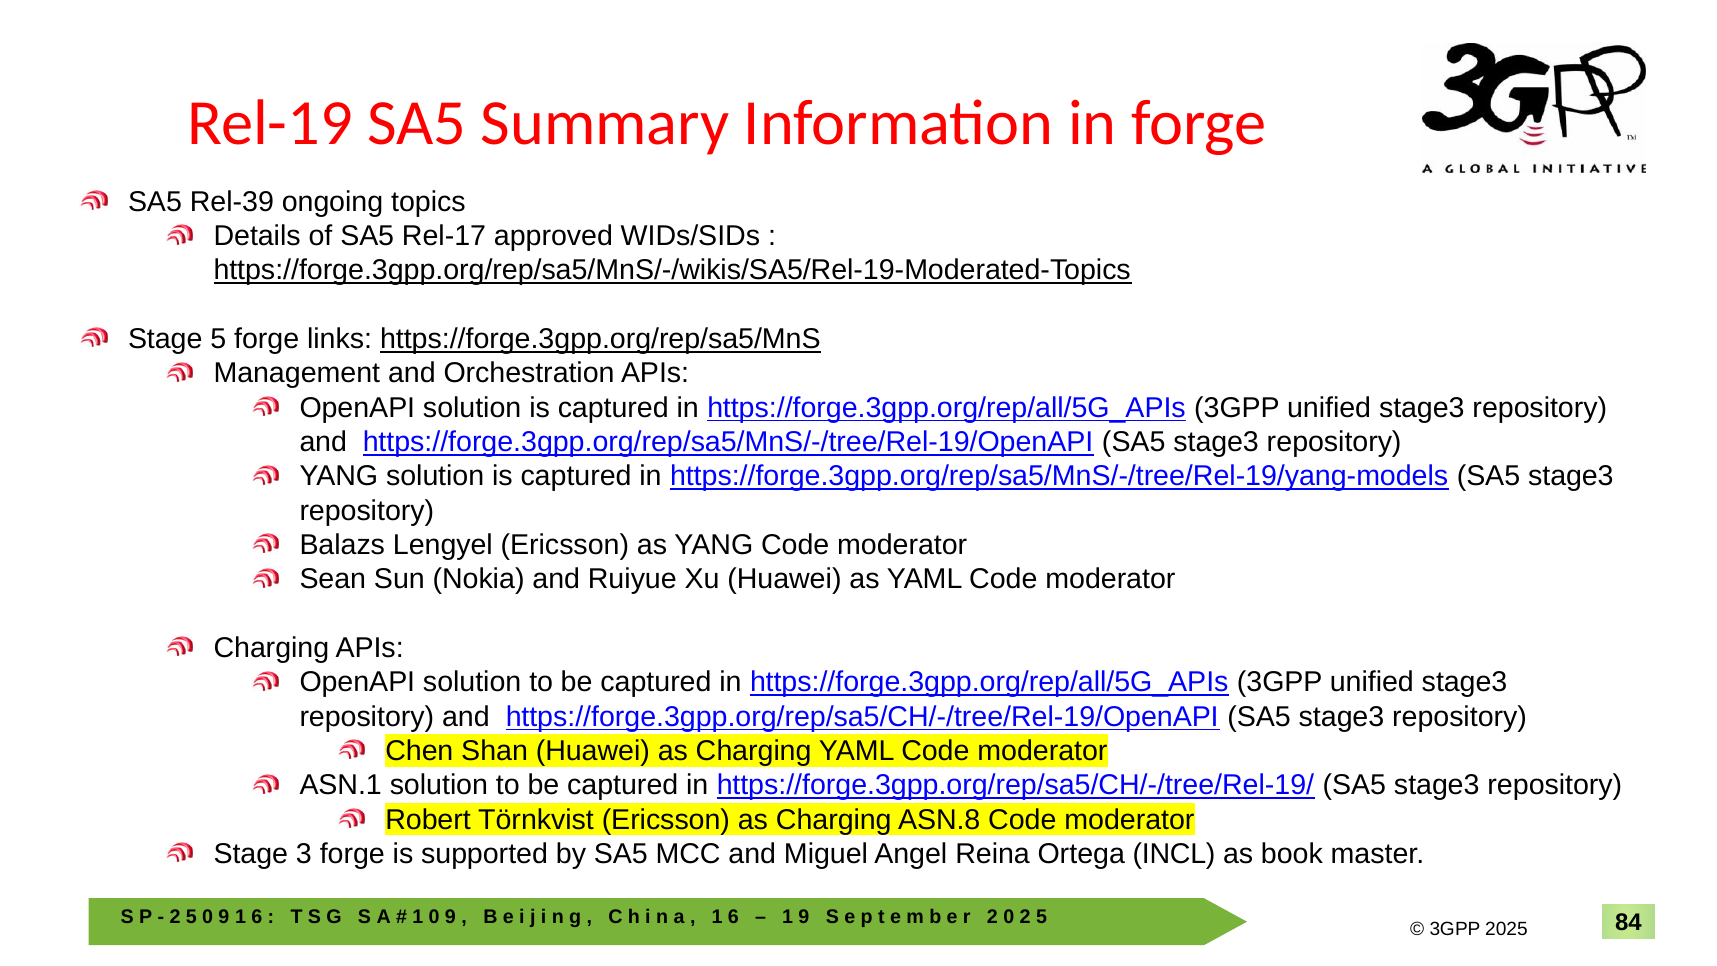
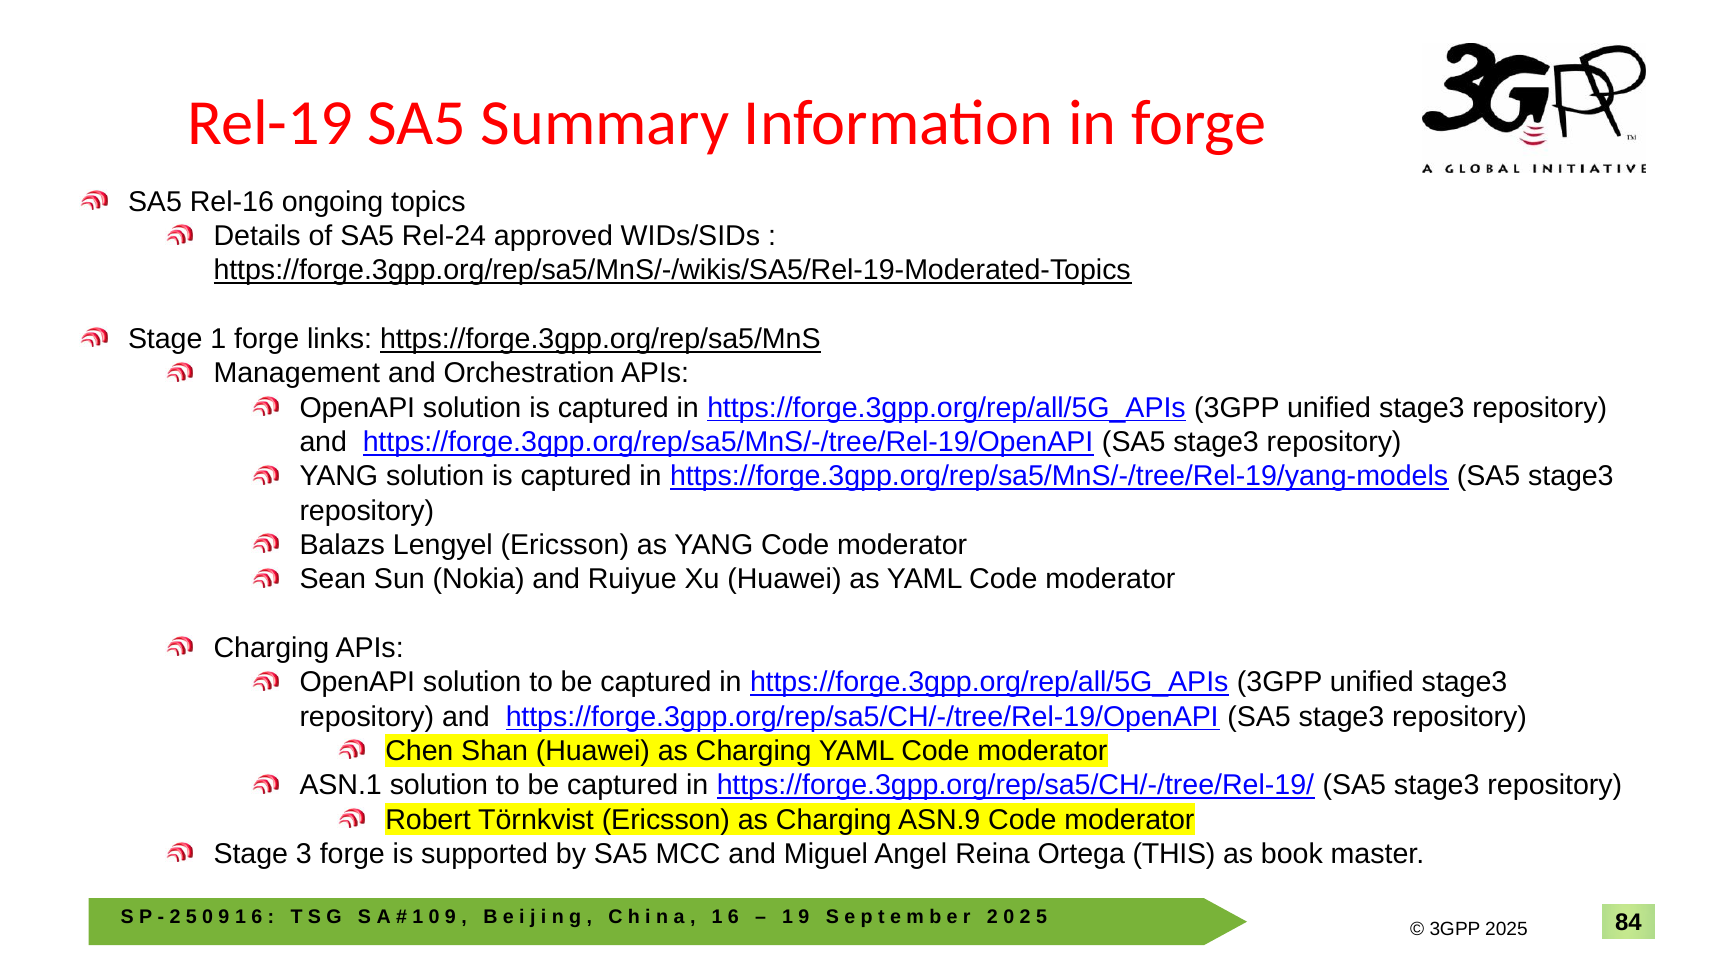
Rel-39: Rel-39 -> Rel-16
Rel-17: Rel-17 -> Rel-24
Stage 5: 5 -> 1
ASN.8: ASN.8 -> ASN.9
INCL: INCL -> THIS
